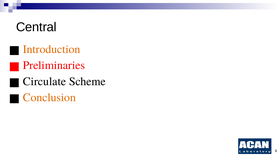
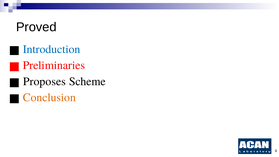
Central: Central -> Proved
Introduction colour: orange -> blue
Circulate: Circulate -> Proposes
